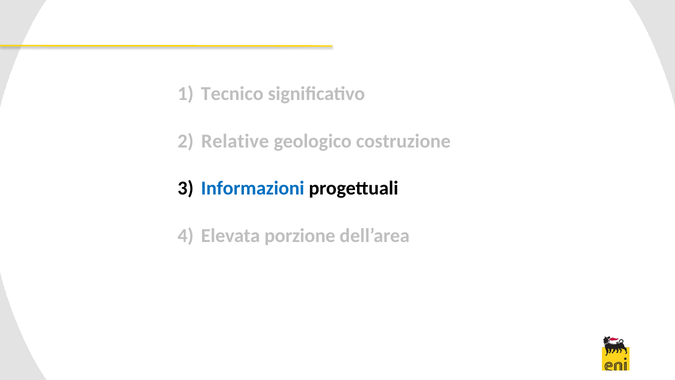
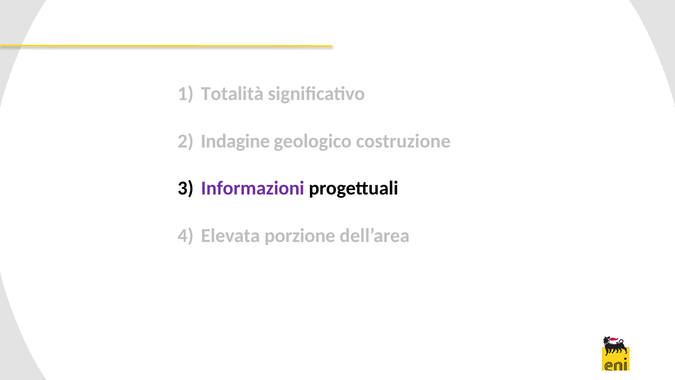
Tecnico: Tecnico -> Totalità
Relative: Relative -> Indagine
Informazioni colour: blue -> purple
